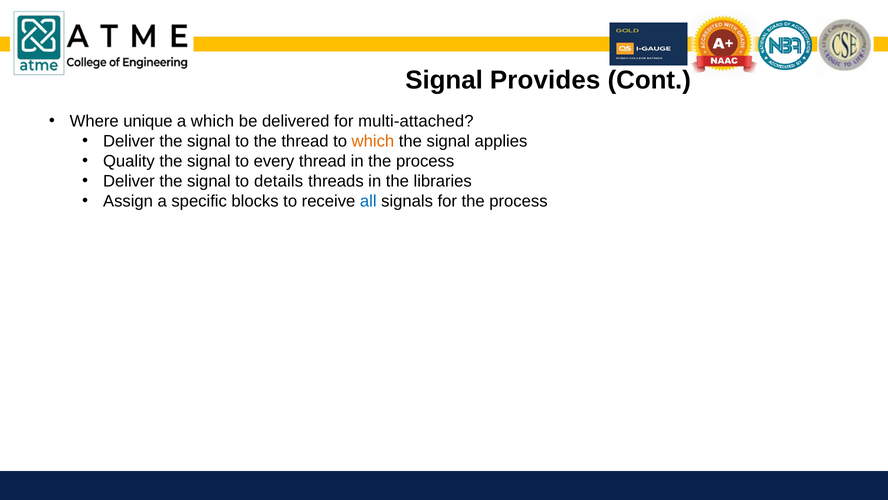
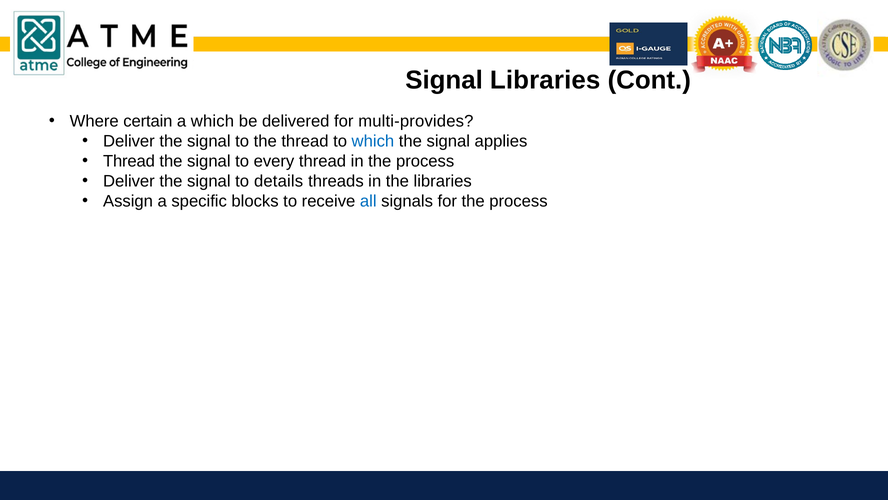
Signal Provides: Provides -> Libraries
unique: unique -> certain
multi-attached: multi-attached -> multi-provides
which at (373, 141) colour: orange -> blue
Quality at (129, 161): Quality -> Thread
